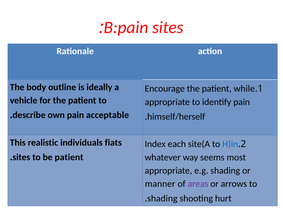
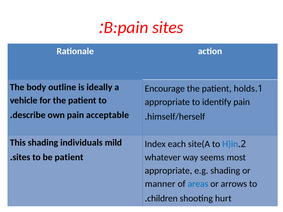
while: while -> holds
This realistic: realistic -> shading
fiats: fiats -> mild
areas colour: purple -> blue
shading at (162, 199): shading -> children
